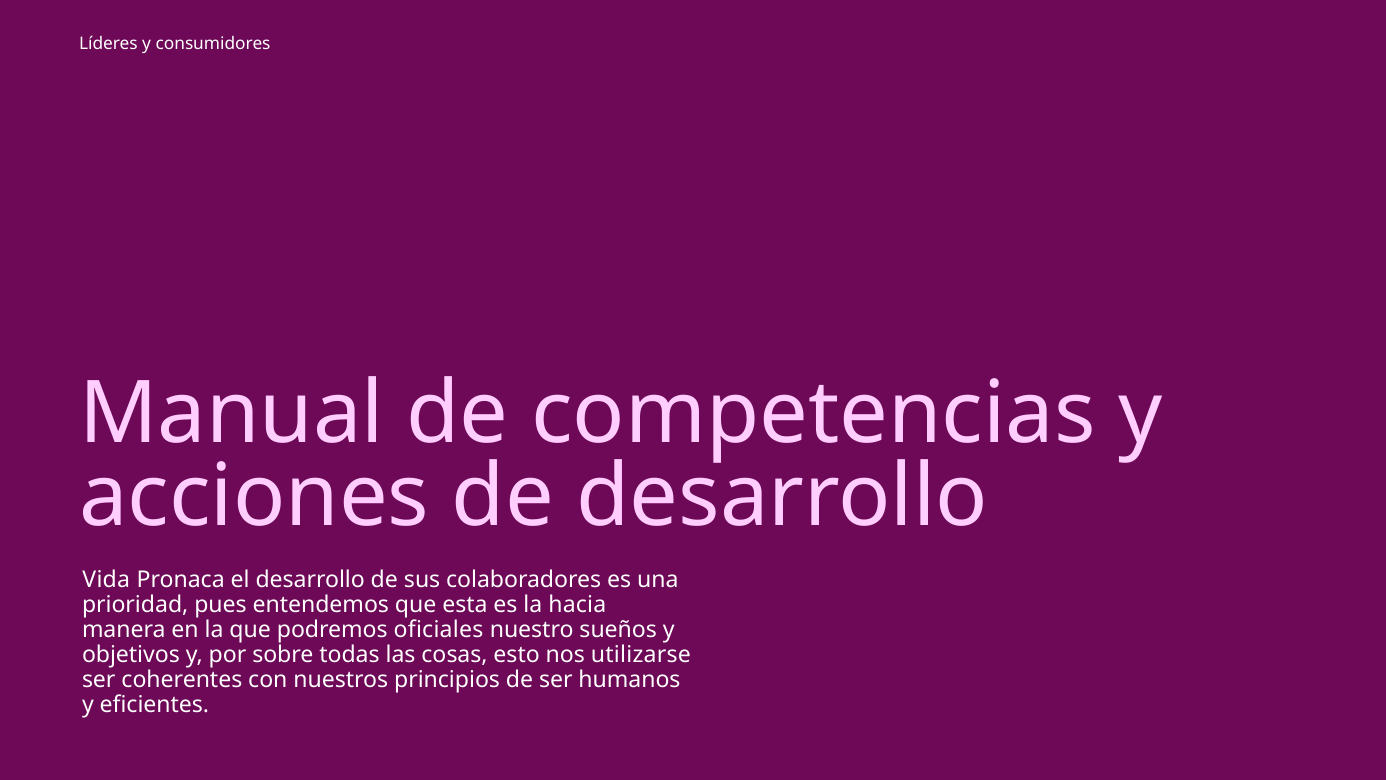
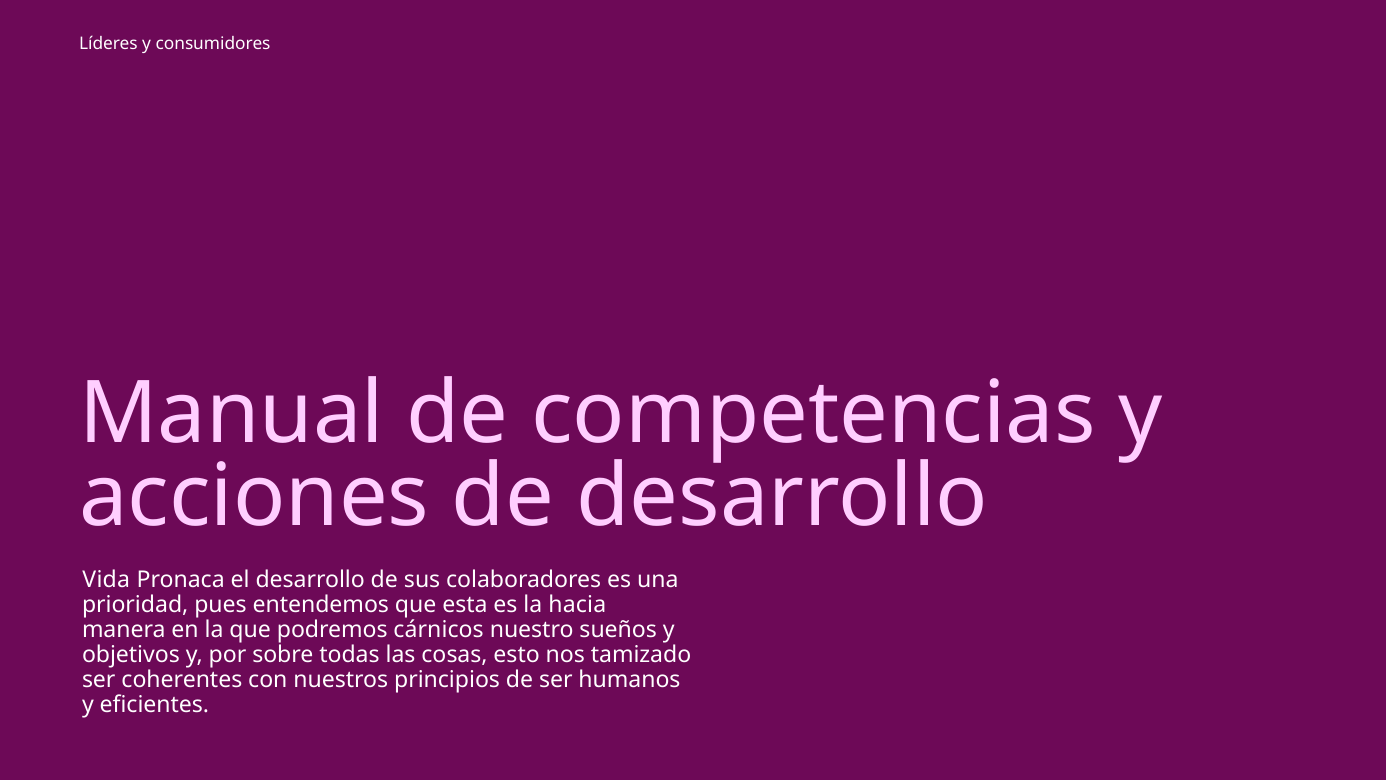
oficiales: oficiales -> cárnicos
utilizarse: utilizarse -> tamizado
